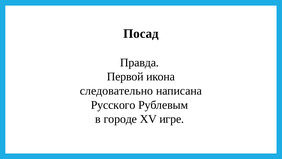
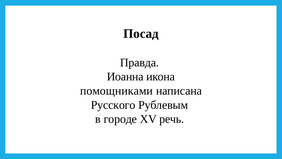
Первой: Первой -> Иоанна
следовательно: следовательно -> помощниками
игре: игре -> речь
